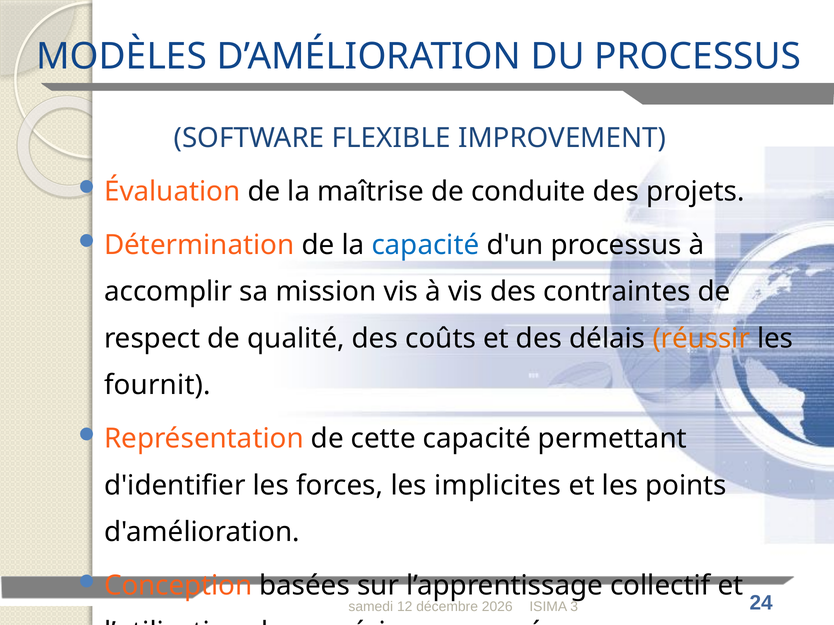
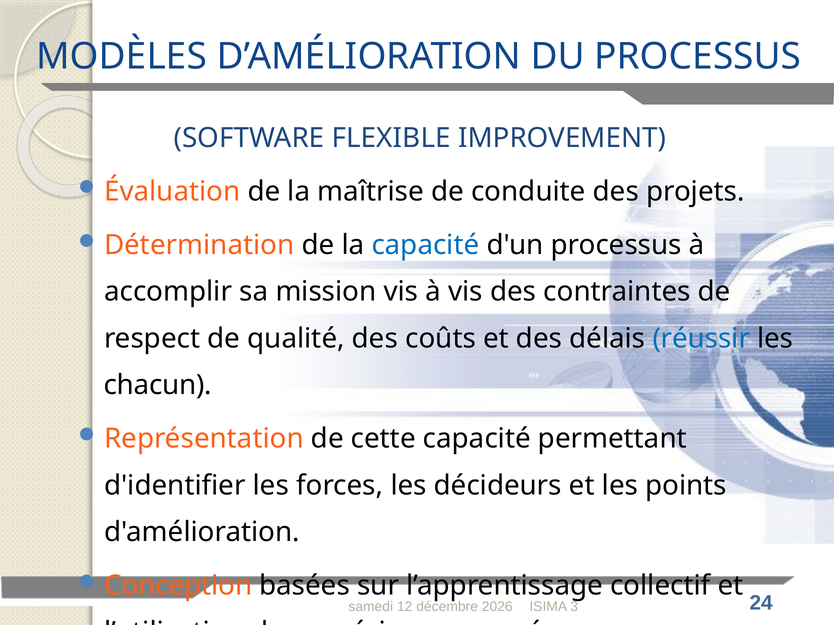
réussir colour: orange -> blue
fournit: fournit -> chacun
implicites: implicites -> décideurs
